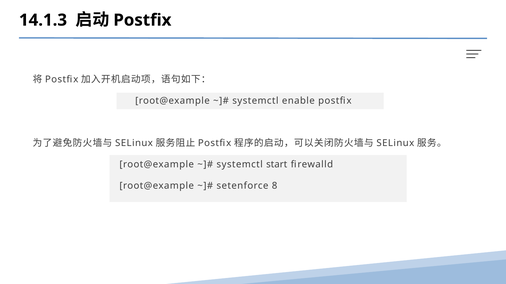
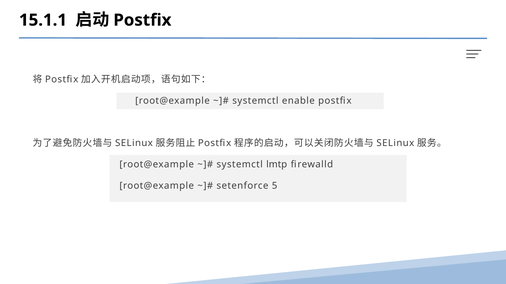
14.1.3: 14.1.3 -> 15.1.1
start: start -> lmtp
8: 8 -> 5
